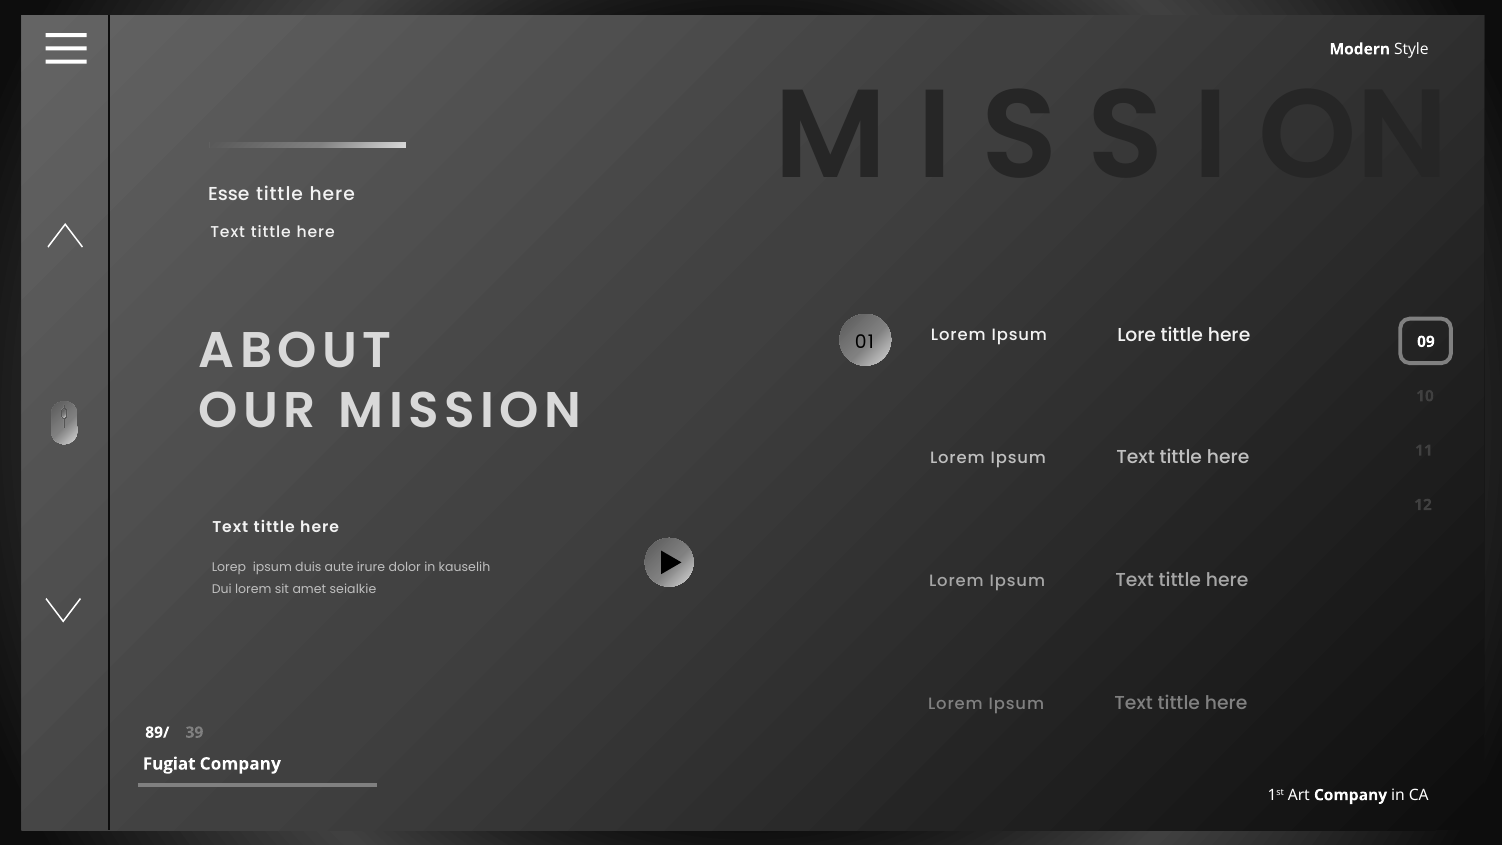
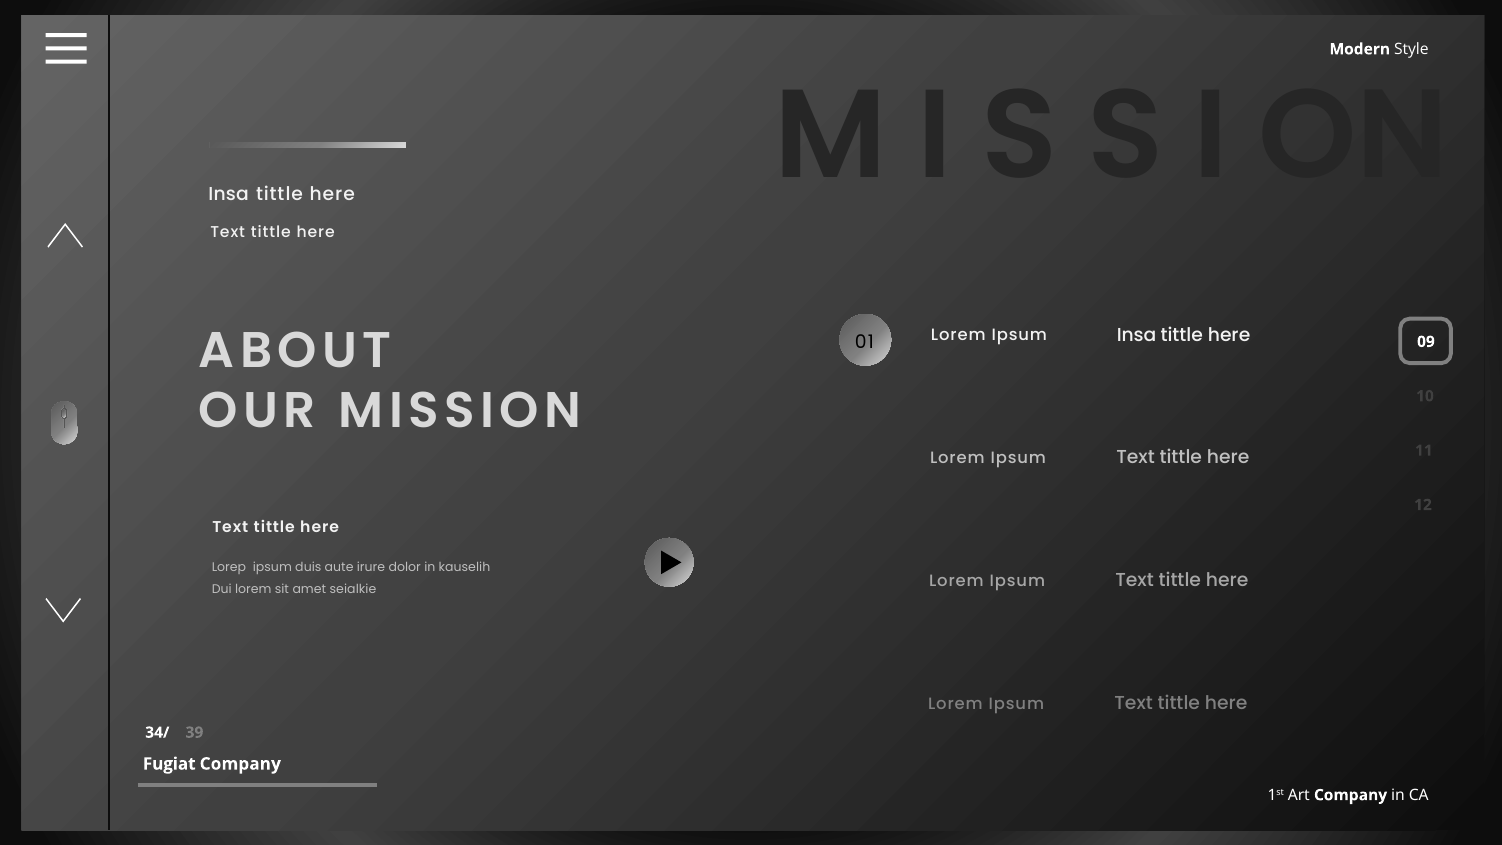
Esse at (229, 194): Esse -> Insa
Lore at (1137, 335): Lore -> Insa
89/: 89/ -> 34/
